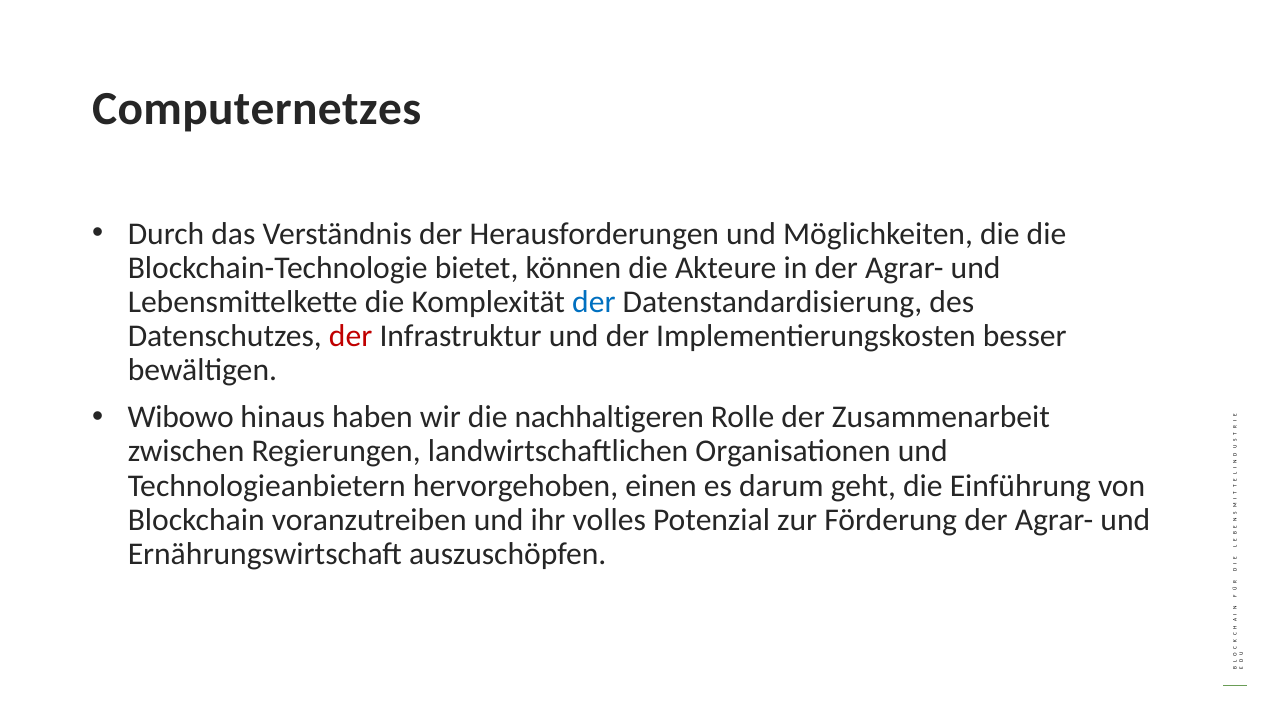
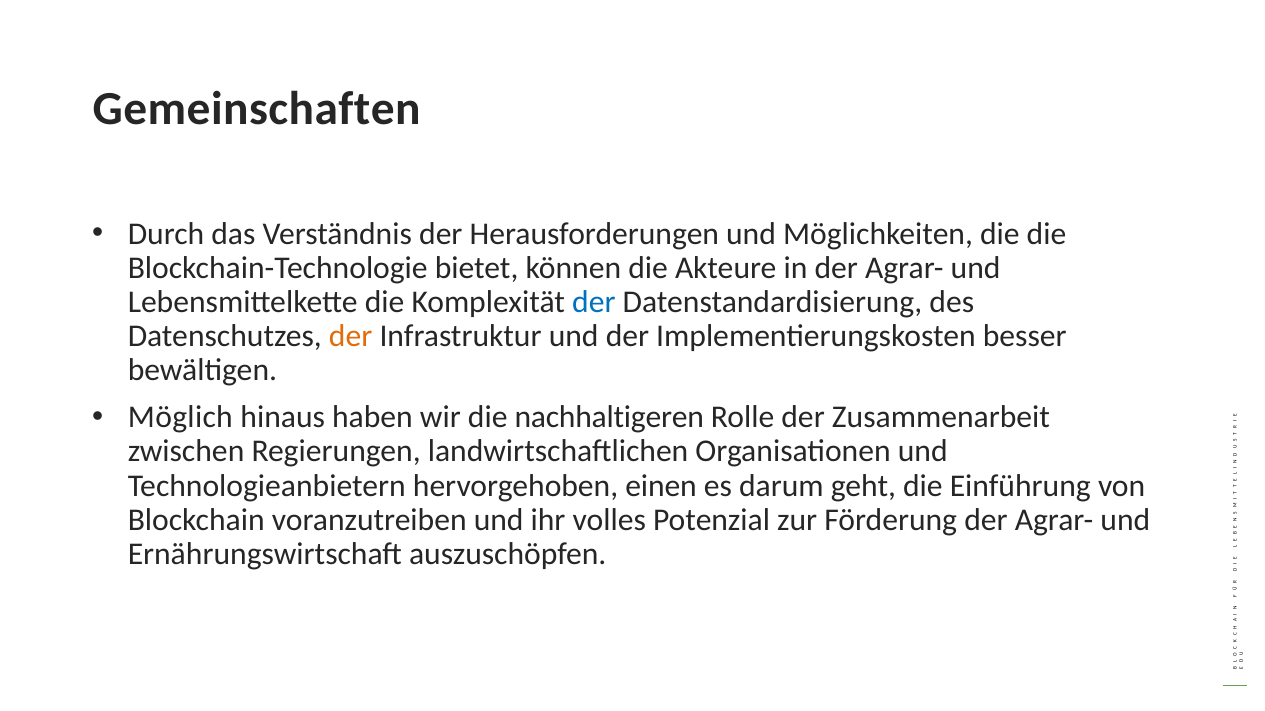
Computernetzes: Computernetzes -> Gemeinschaften
der at (351, 336) colour: red -> orange
Wibowo: Wibowo -> Möglich
